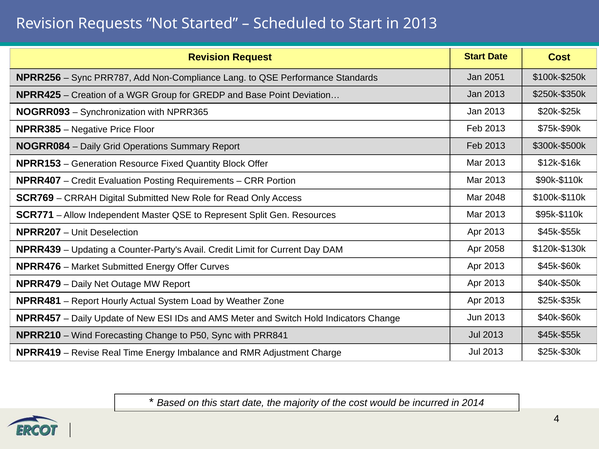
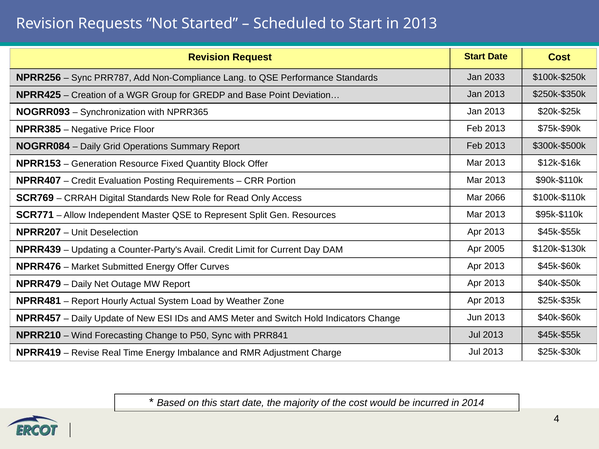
2051: 2051 -> 2033
Digital Submitted: Submitted -> Standards
2048: 2048 -> 2066
2058: 2058 -> 2005
